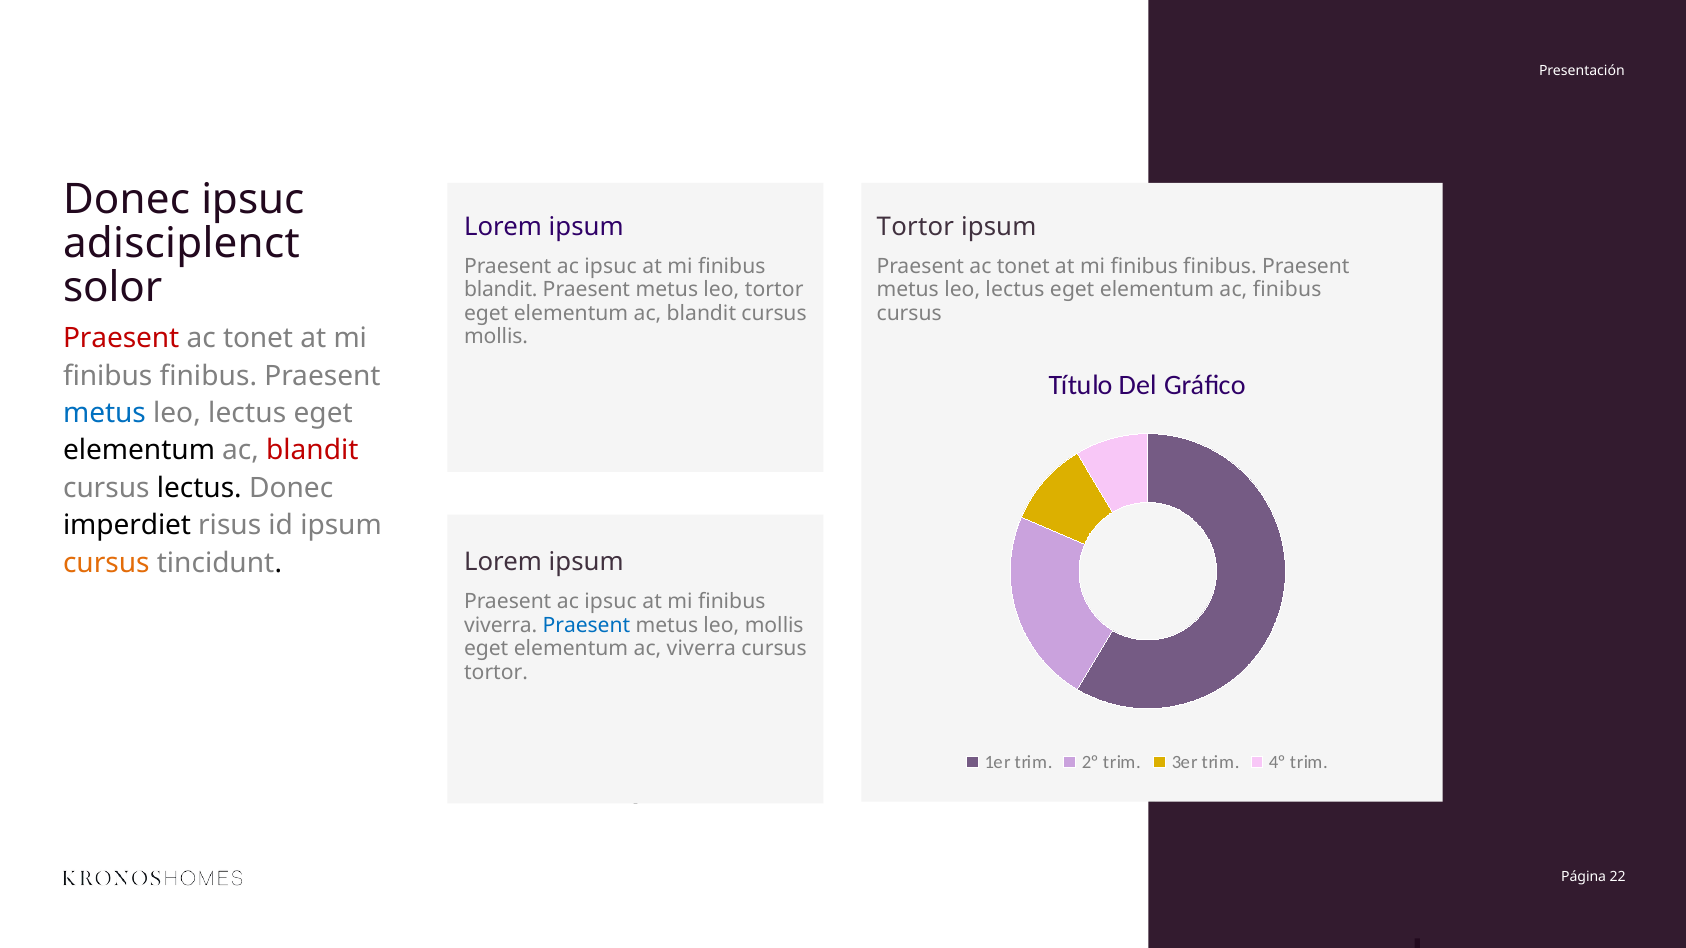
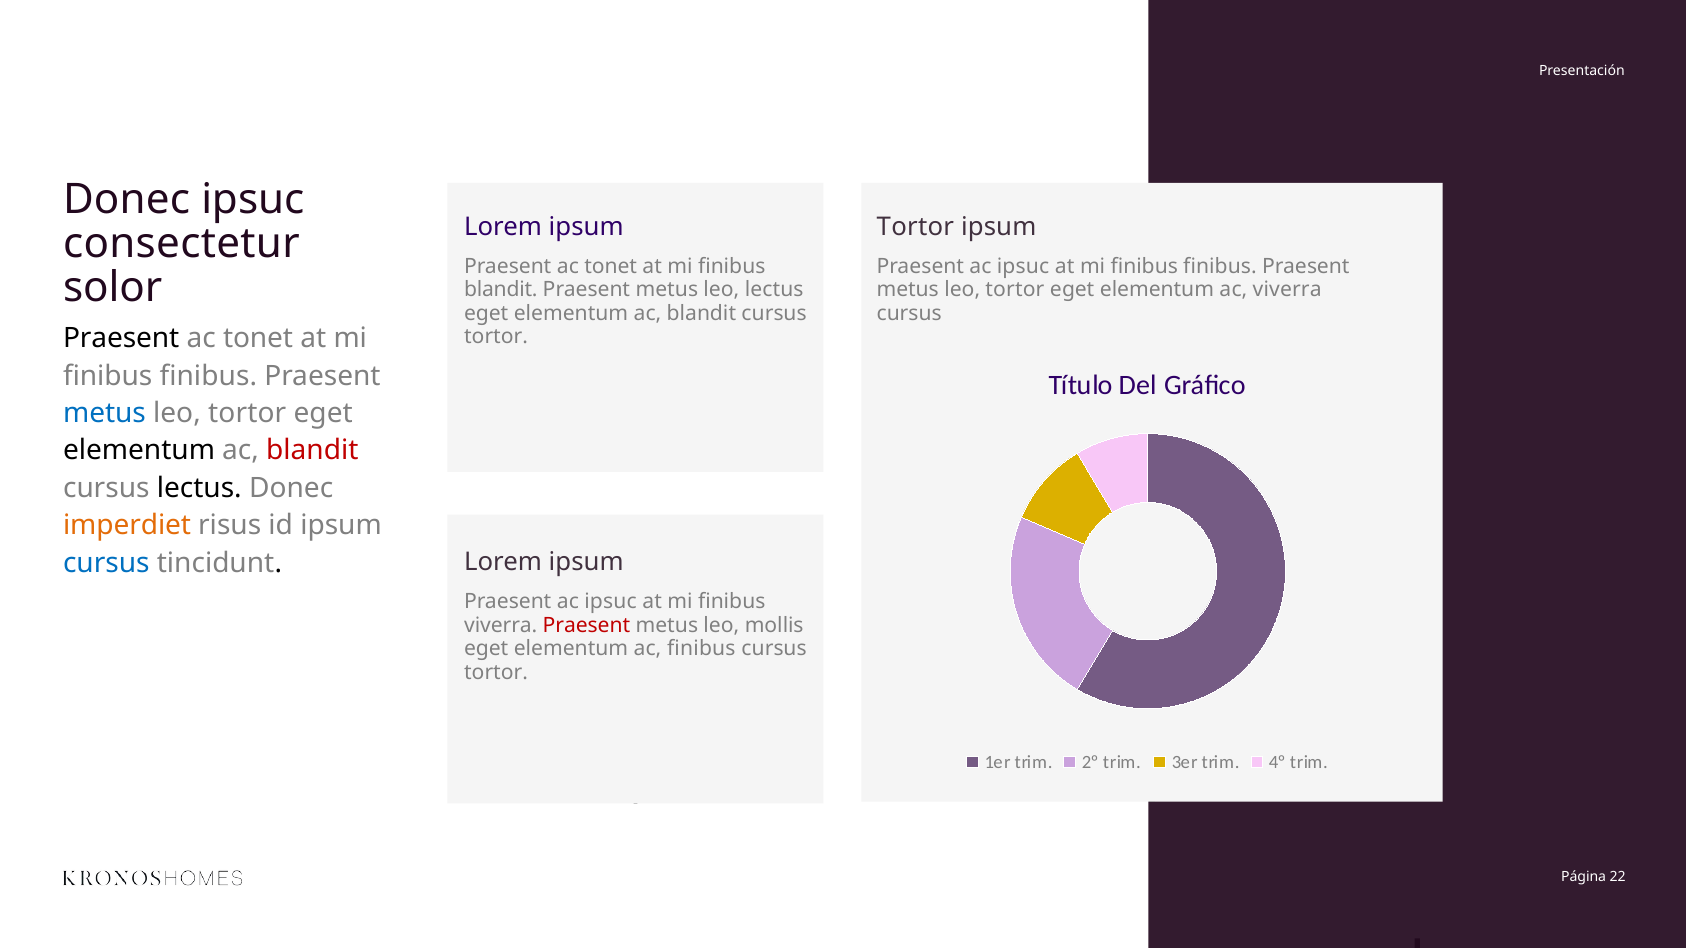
adisciplenct: adisciplenct -> consectetur
ipsuc at (611, 267): ipsuc -> tonet
tonet at (1023, 267): tonet -> ipsuc
leo tortor: tortor -> lectus
lectus at (1015, 290): lectus -> tortor
ac finibus: finibus -> viverra
Praesent at (121, 338) colour: red -> black
mollis at (496, 337): mollis -> tortor
lectus at (247, 413): lectus -> tortor
imperdiet colour: black -> orange
cursus at (106, 563) colour: orange -> blue
Praesent at (586, 626) colour: blue -> red
ac viverra: viverra -> finibus
